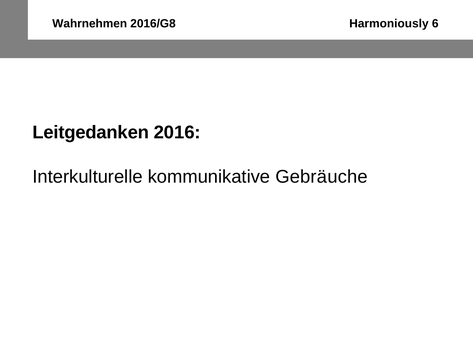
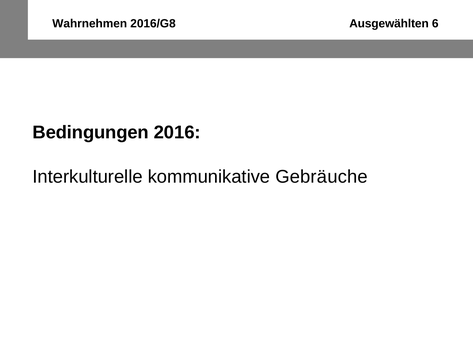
Harmoniously: Harmoniously -> Ausgewählten
Leitgedanken: Leitgedanken -> Bedingungen
